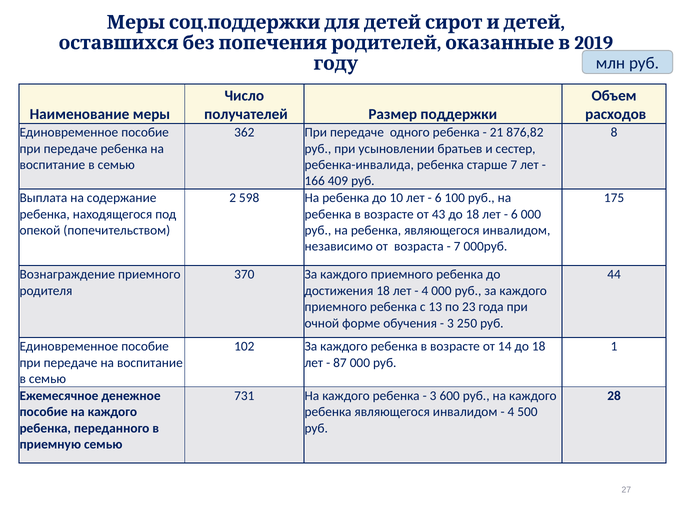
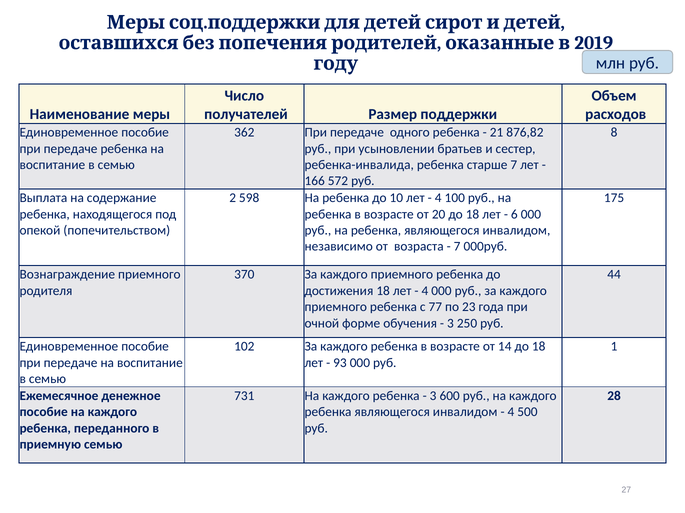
409: 409 -> 572
6 at (438, 198): 6 -> 4
43: 43 -> 20
13: 13 -> 77
87: 87 -> 93
